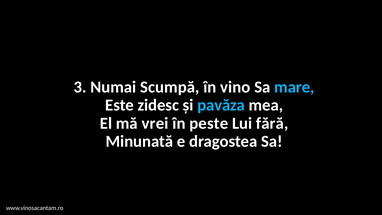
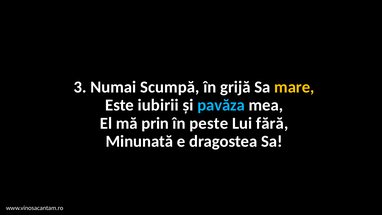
vino: vino -> grijă
mare colour: light blue -> yellow
zidesc: zidesc -> iubirii
vrei: vrei -> prin
